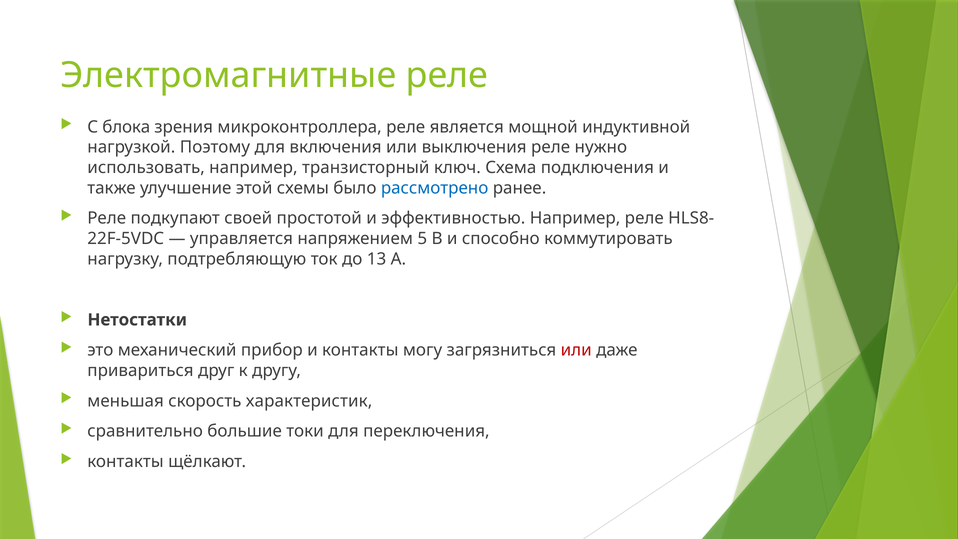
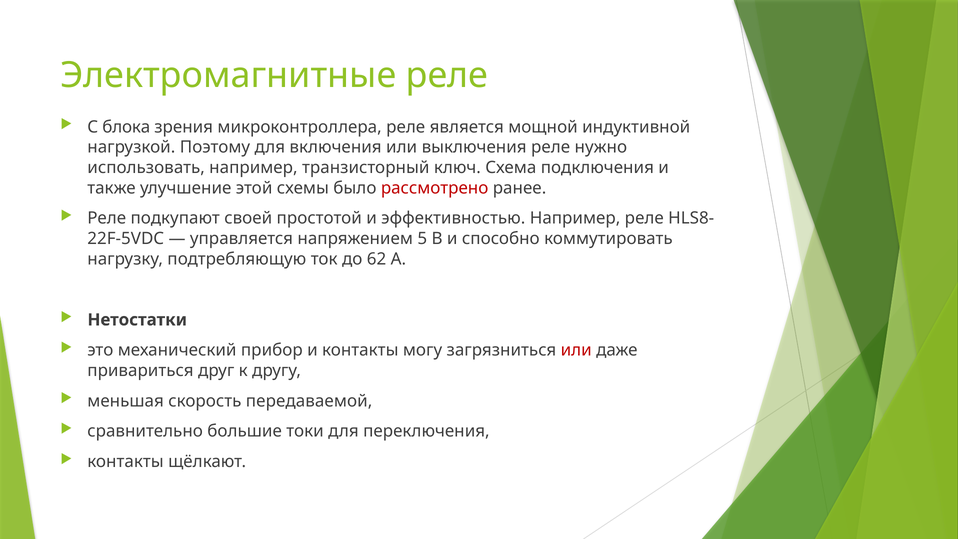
рассмотрено colour: blue -> red
13: 13 -> 62
характеристик: характеристик -> передаваемой
